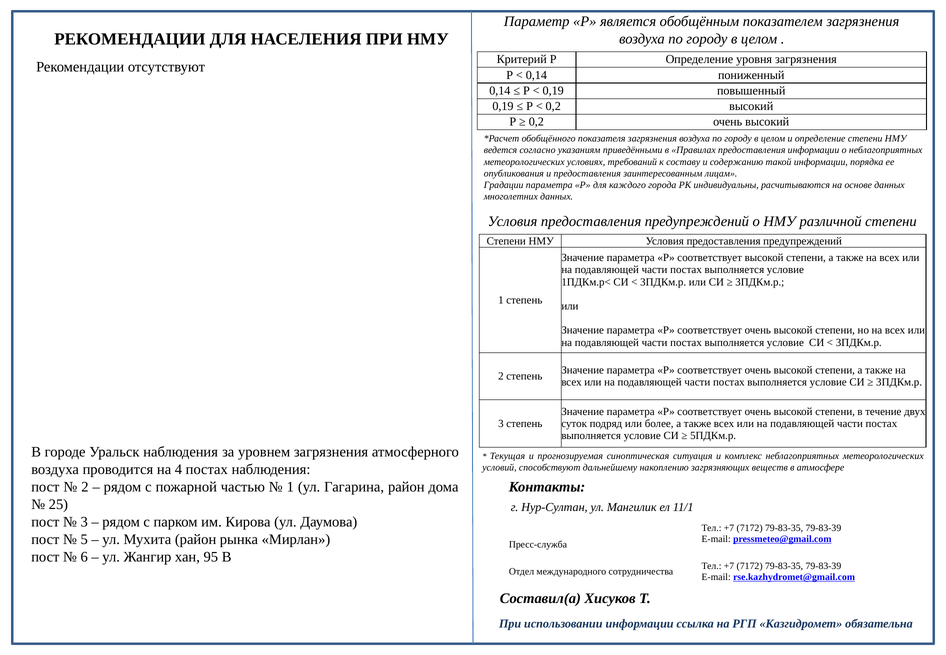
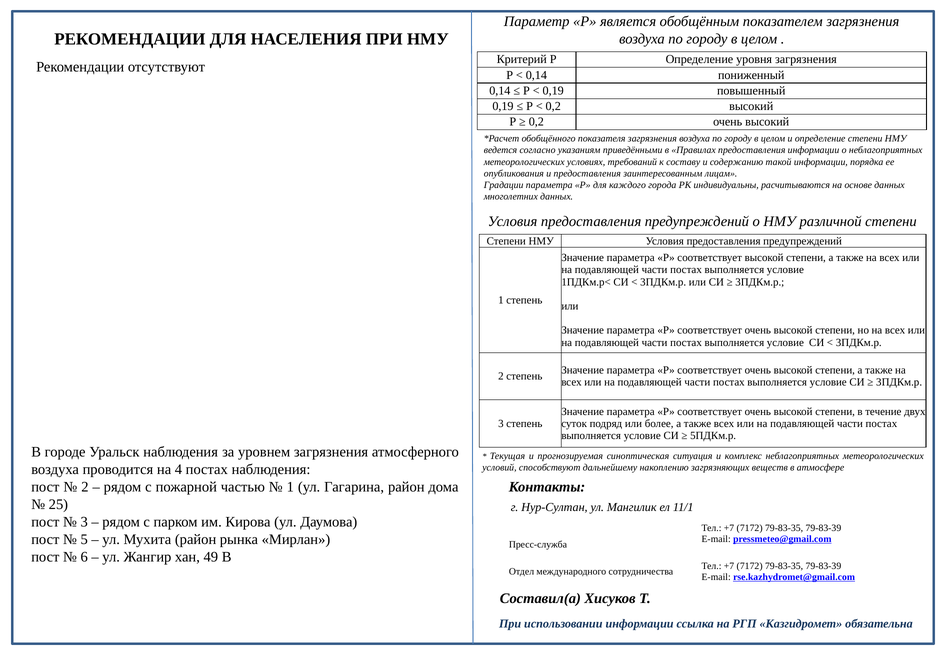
95: 95 -> 49
